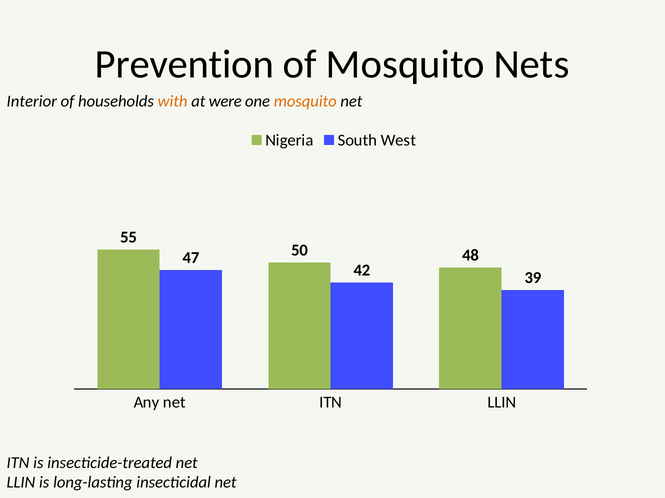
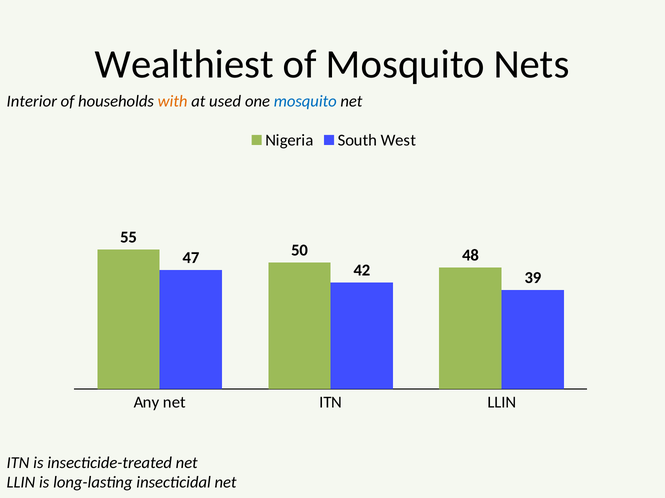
Prevention: Prevention -> Wealthiest
were: were -> used
mosquito at (305, 101) colour: orange -> blue
